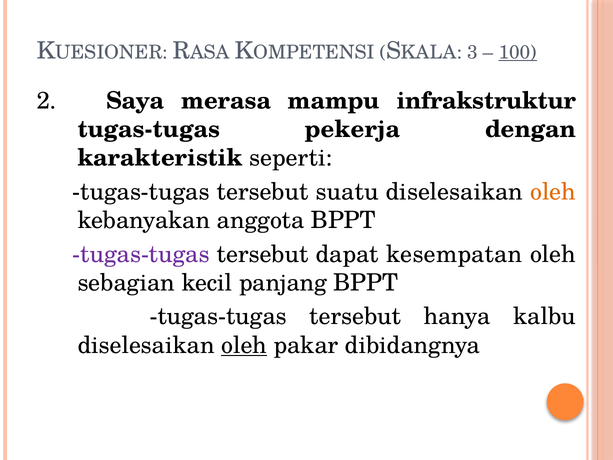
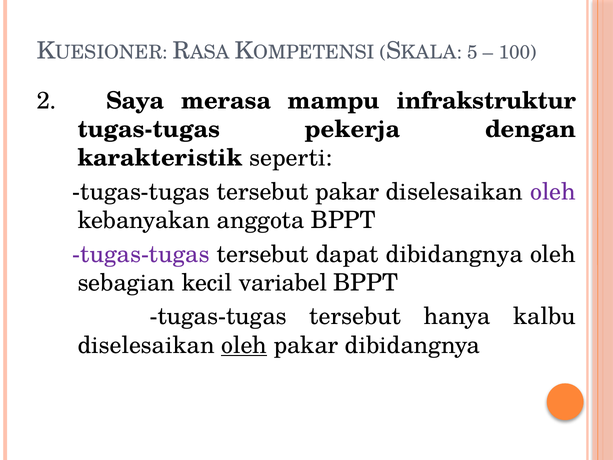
3: 3 -> 5
100 underline: present -> none
tersebut suatu: suatu -> pakar
oleh at (553, 192) colour: orange -> purple
dapat kesempatan: kesempatan -> dibidangnya
panjang: panjang -> variabel
